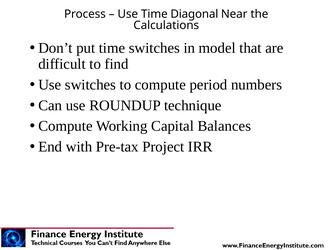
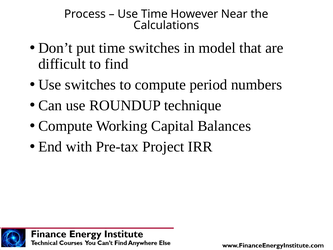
Diagonal: Diagonal -> However
